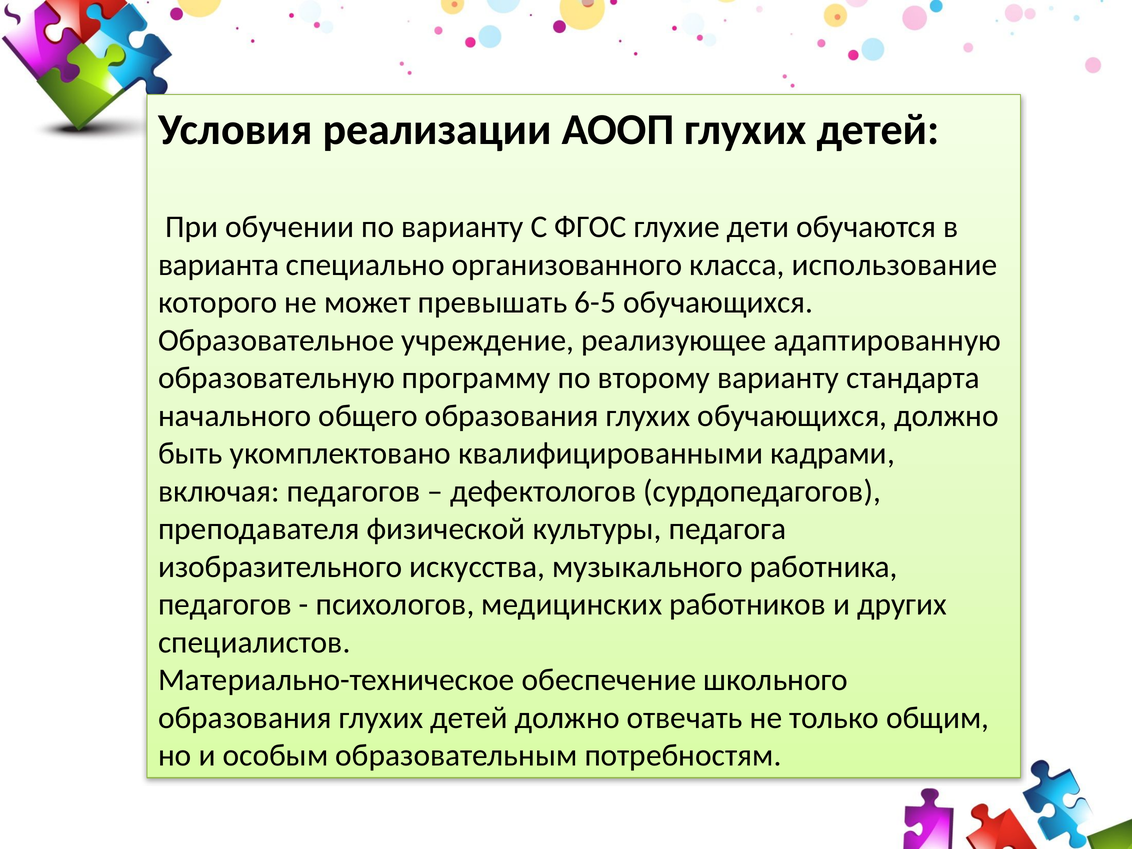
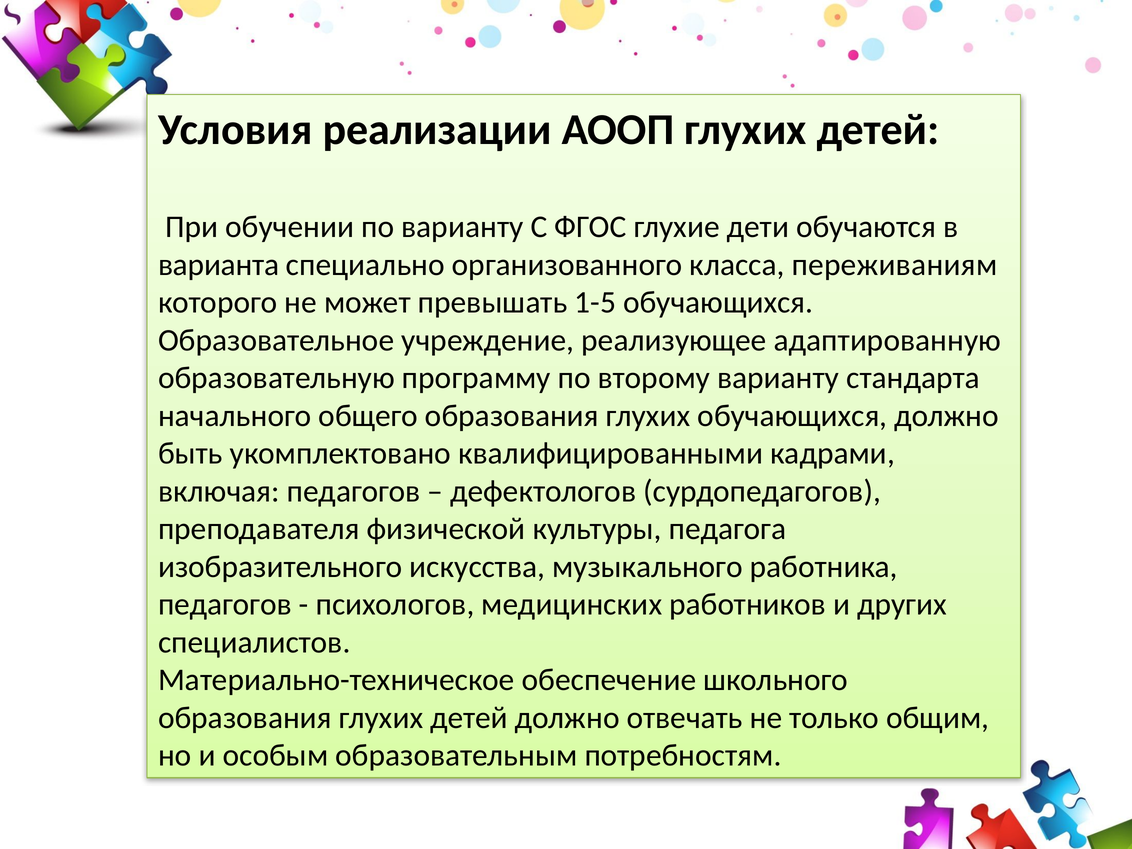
использование: использование -> переживаниям
6-5: 6-5 -> 1-5
